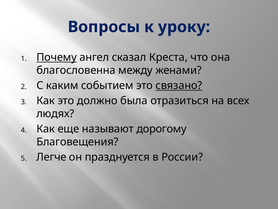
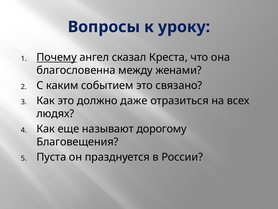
связано underline: present -> none
была: была -> даже
Легче: Легче -> Пуста
